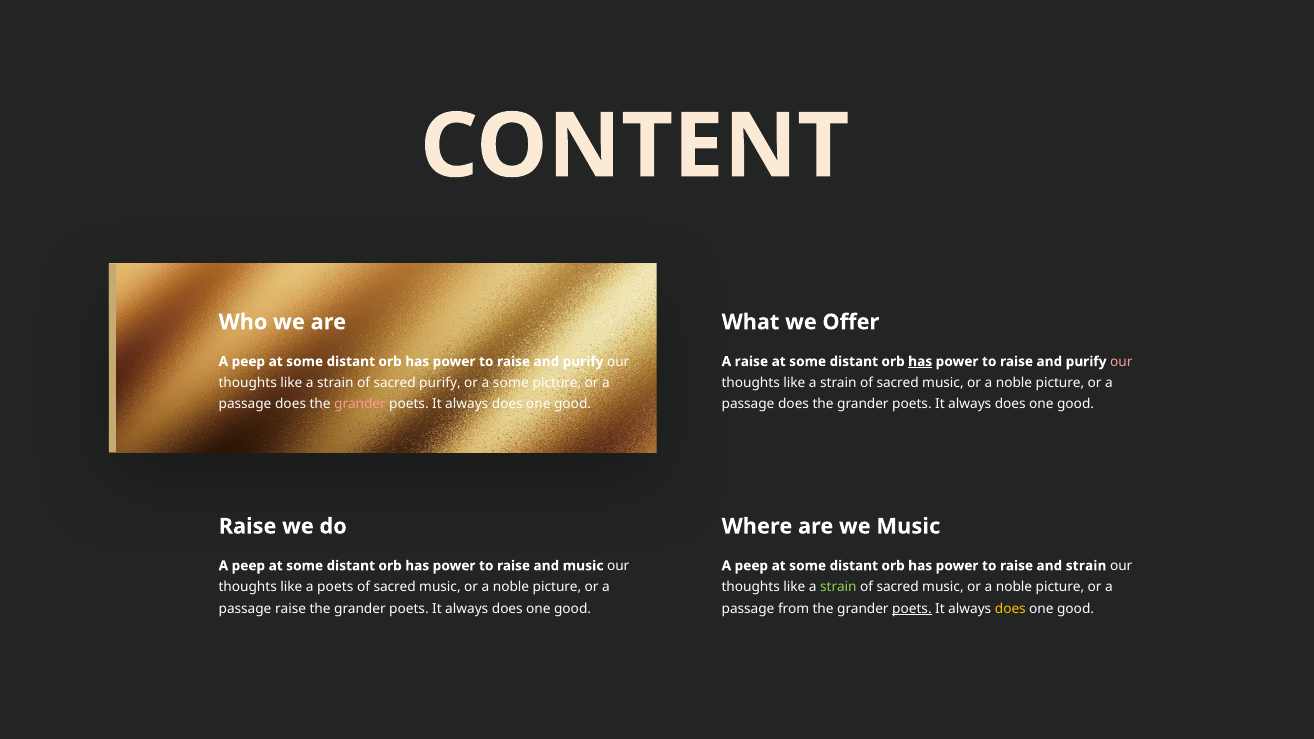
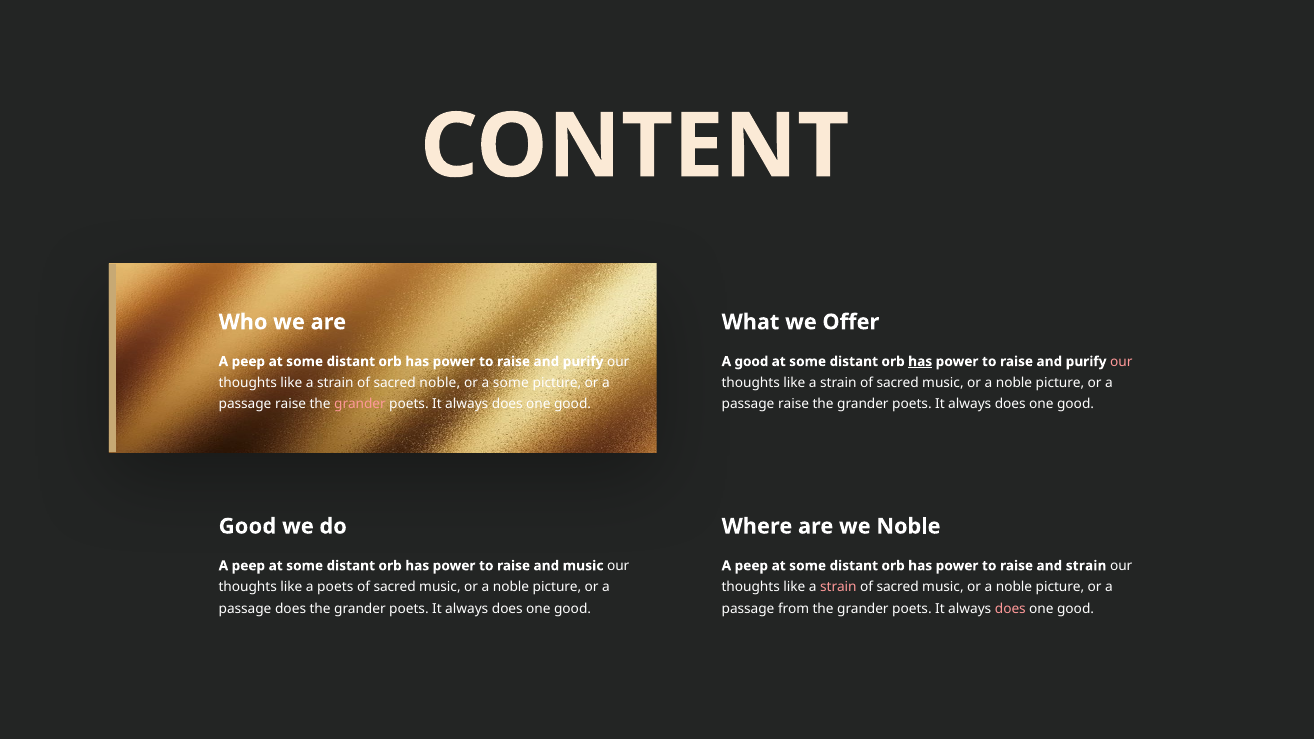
A raise: raise -> good
sacred purify: purify -> noble
does at (291, 404): does -> raise
does at (794, 404): does -> raise
Raise at (248, 526): Raise -> Good
we Music: Music -> Noble
strain at (838, 587) colour: light green -> pink
passage raise: raise -> does
poets at (912, 609) underline: present -> none
does at (1010, 609) colour: yellow -> pink
